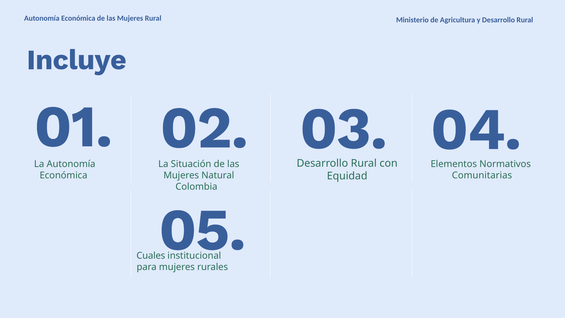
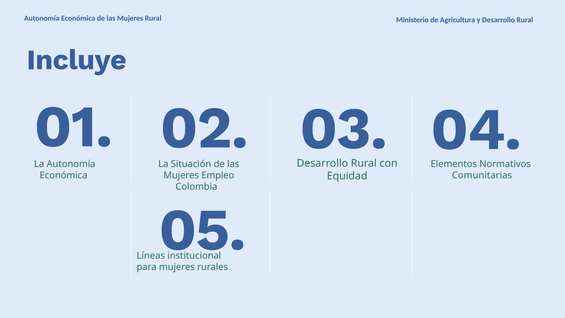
Natural: Natural -> Empleo
Cuales: Cuales -> Líneas
